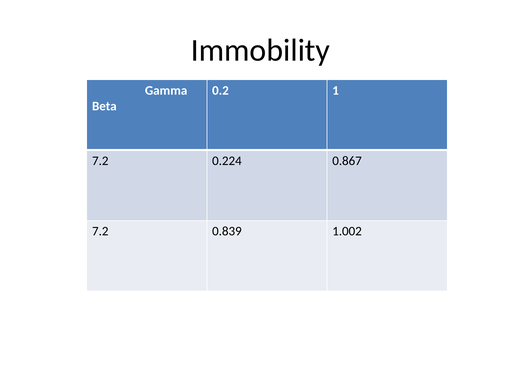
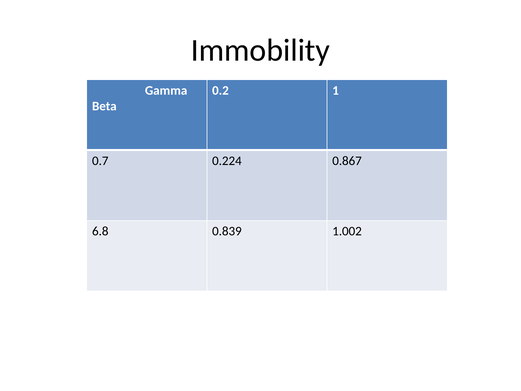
7.2 at (100, 161): 7.2 -> 0.7
7.2 at (100, 231): 7.2 -> 6.8
